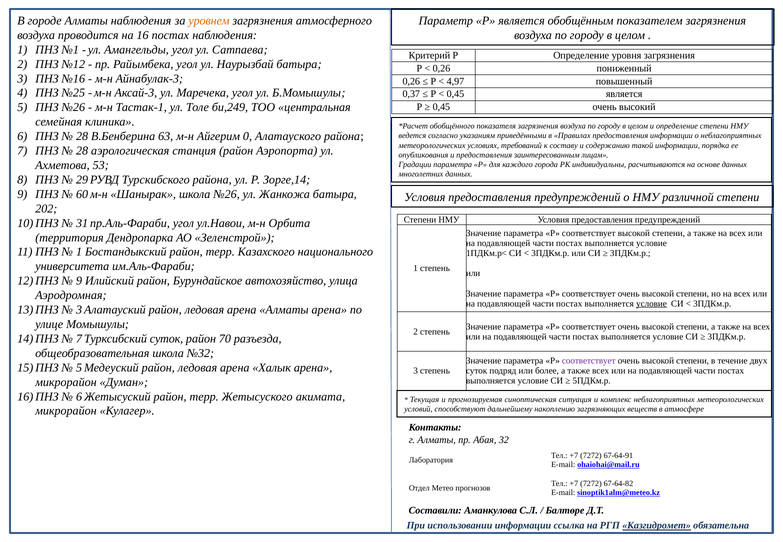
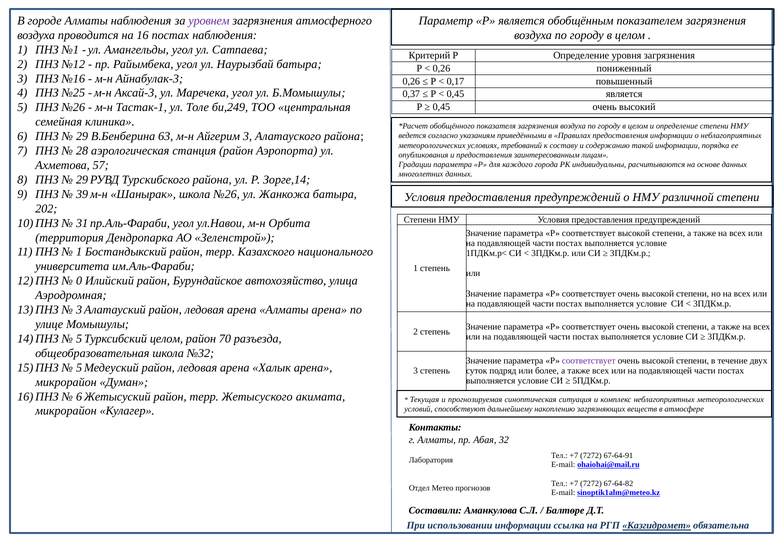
уровнем colour: orange -> purple
4,97: 4,97 -> 0,17
28 at (82, 136): 28 -> 29
Айгерим 0: 0 -> 3
53: 53 -> 57
60: 60 -> 39
9 at (79, 281): 9 -> 0
условие at (651, 304) underline: present -> none
7 at (79, 339): 7 -> 5
Турксибский суток: суток -> целом
